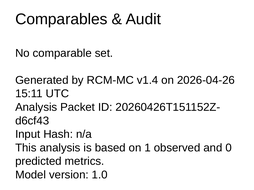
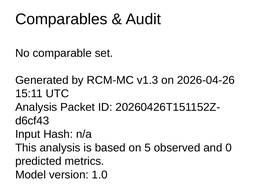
v1.4: v1.4 -> v1.3
1: 1 -> 5
